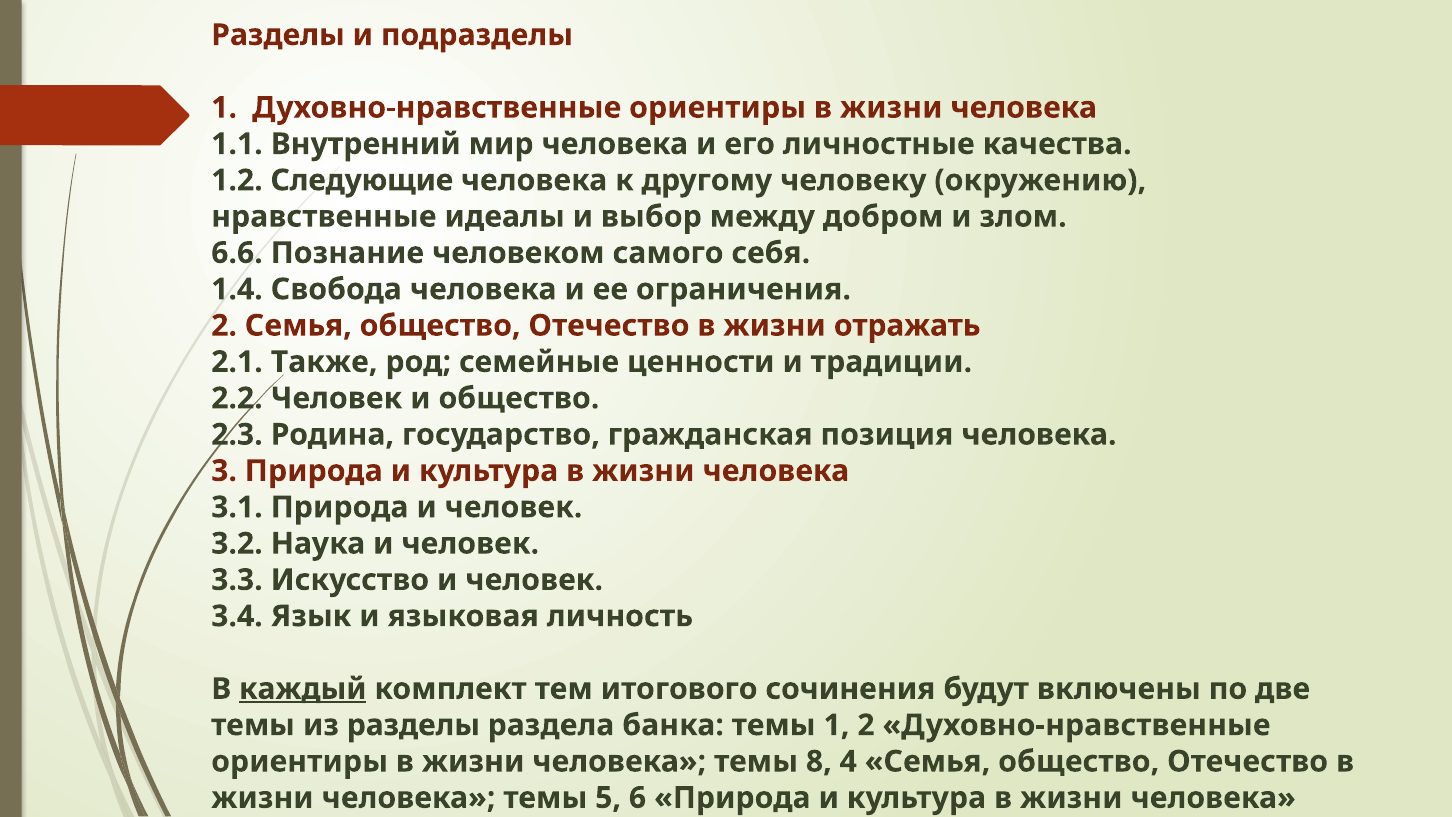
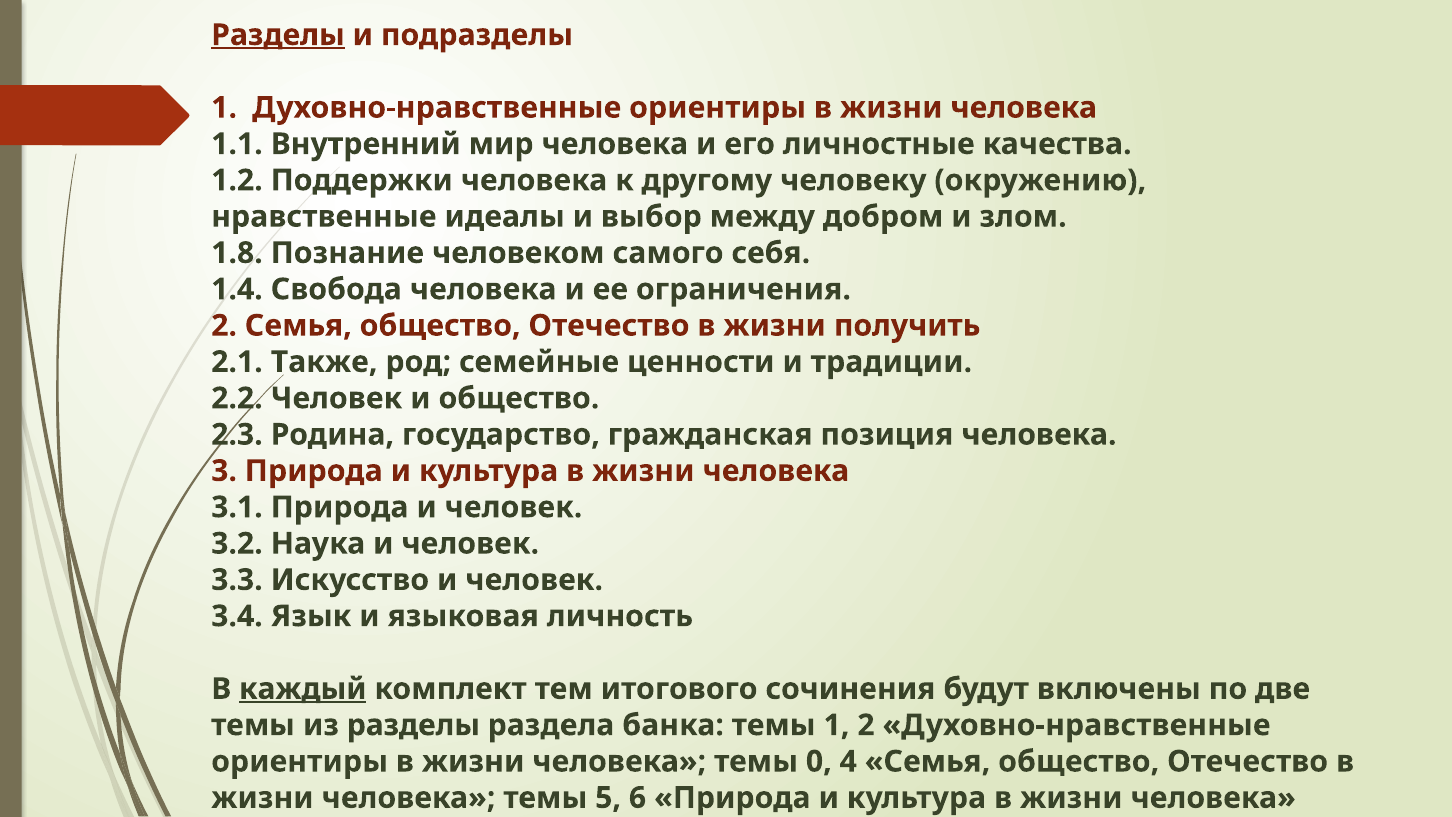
Разделы at (278, 35) underline: none -> present
Следующие: Следующие -> Поддержки
6.6: 6.6 -> 1.8
отражать: отражать -> получить
8: 8 -> 0
